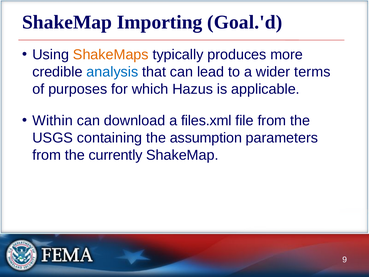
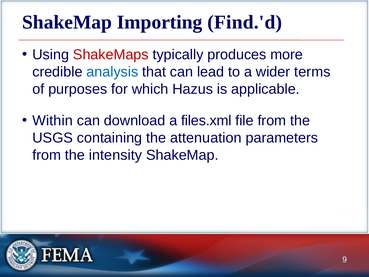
Goal.'d: Goal.'d -> Find.'d
ShakeMaps colour: orange -> red
assumption: assumption -> attenuation
currently: currently -> intensity
